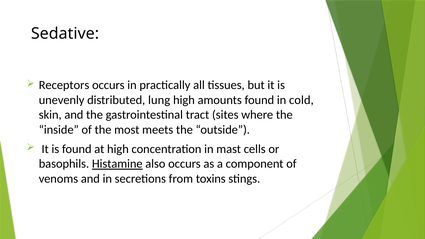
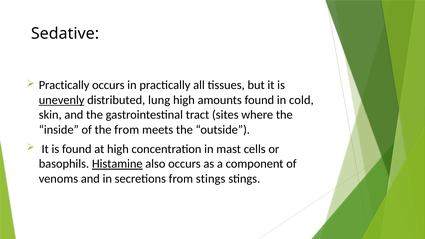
Receptors at (64, 85): Receptors -> Practically
unevenly underline: none -> present
the most: most -> from
from toxins: toxins -> stings
